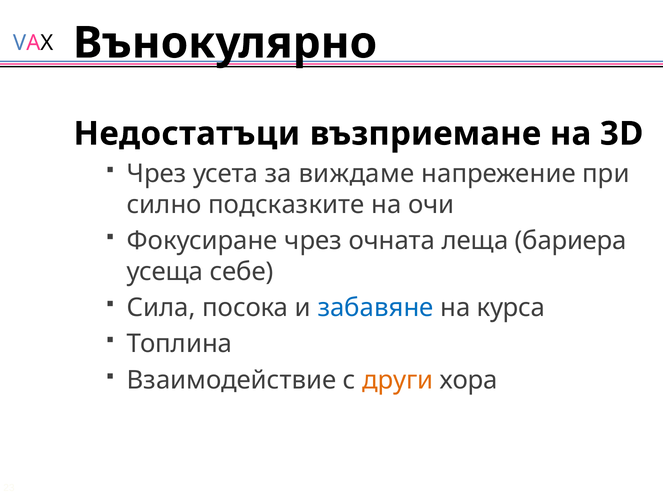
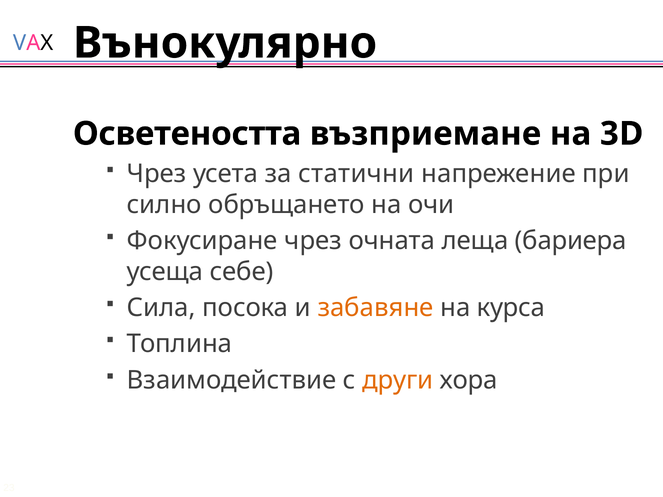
Недостатъци: Недостатъци -> Осветеността
виждаме: виждаме -> статични
подсказките: подсказките -> обръщането
забавяне colour: blue -> orange
